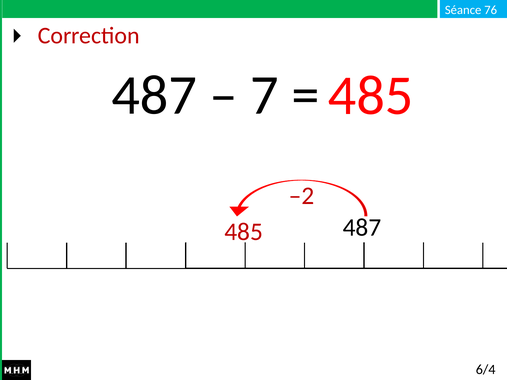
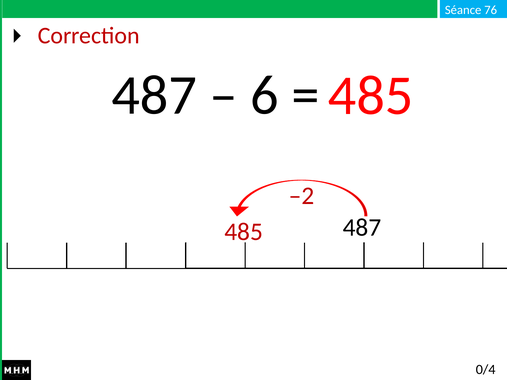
7: 7 -> 6
6/4: 6/4 -> 0/4
